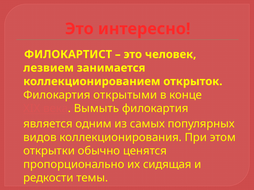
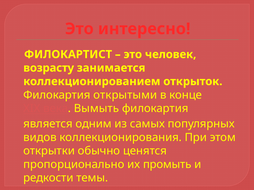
лезвием: лезвием -> возрасту
сидящая: сидящая -> промыть
